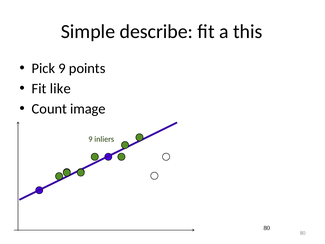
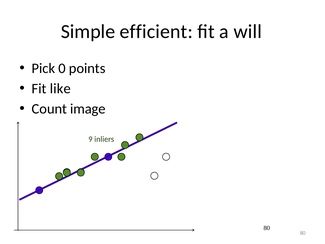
describe: describe -> efficient
this: this -> will
Pick 9: 9 -> 0
